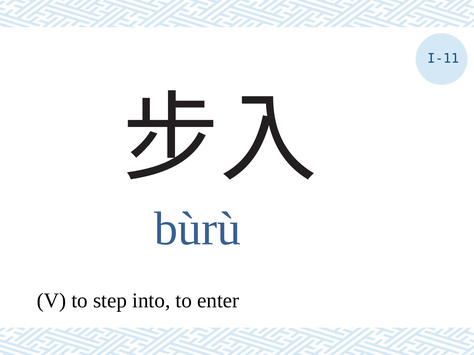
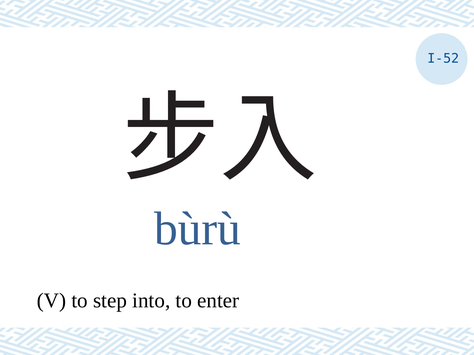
I-11: I-11 -> I-52
